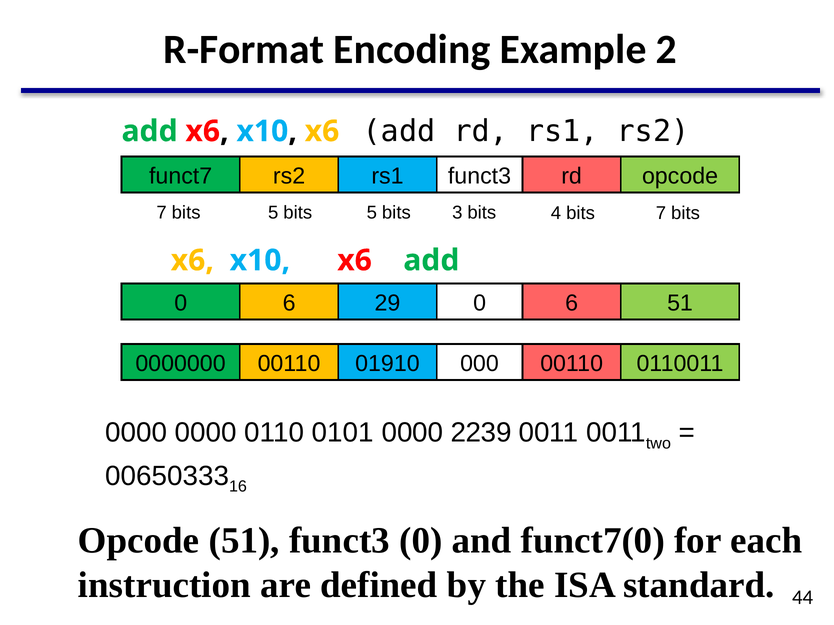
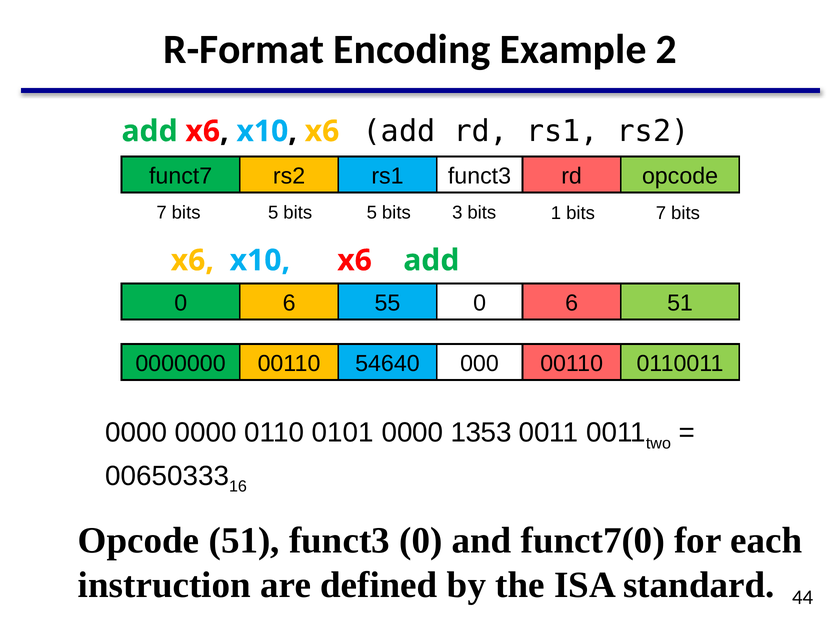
4: 4 -> 1
29: 29 -> 55
01910: 01910 -> 54640
2239: 2239 -> 1353
